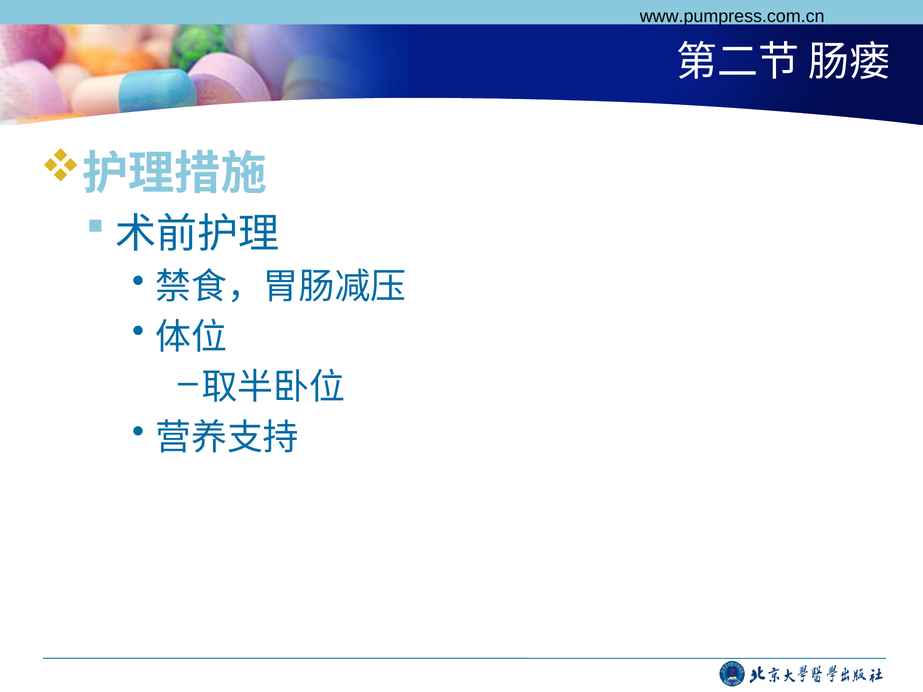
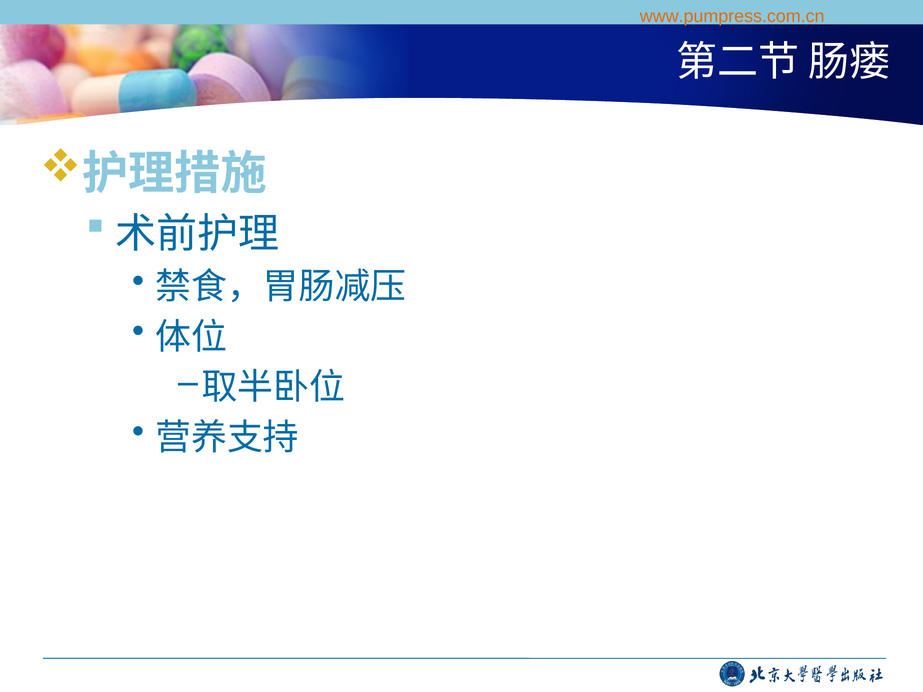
www.pumpress.com.cn colour: black -> orange
